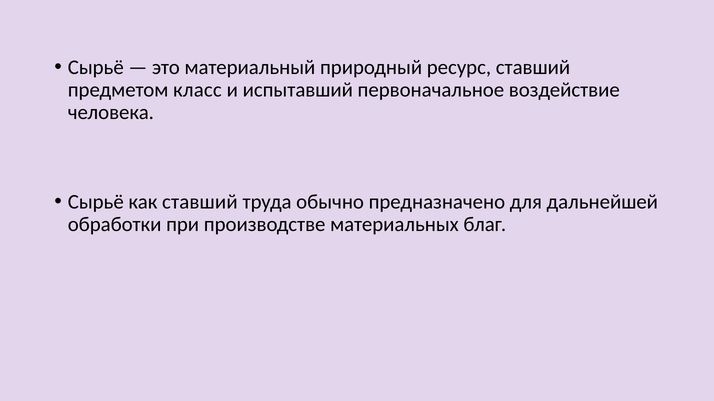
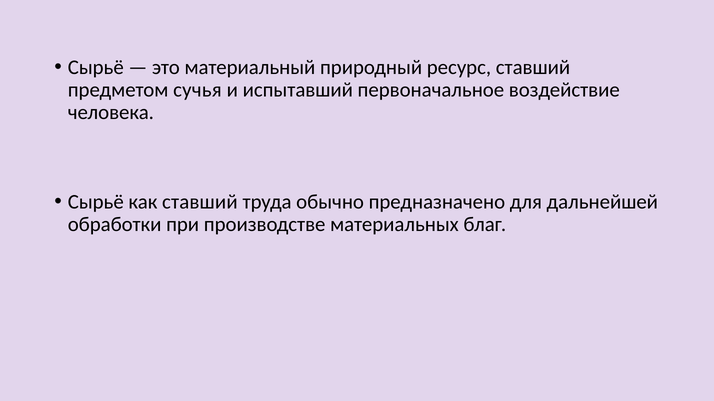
класс: класс -> сучья
